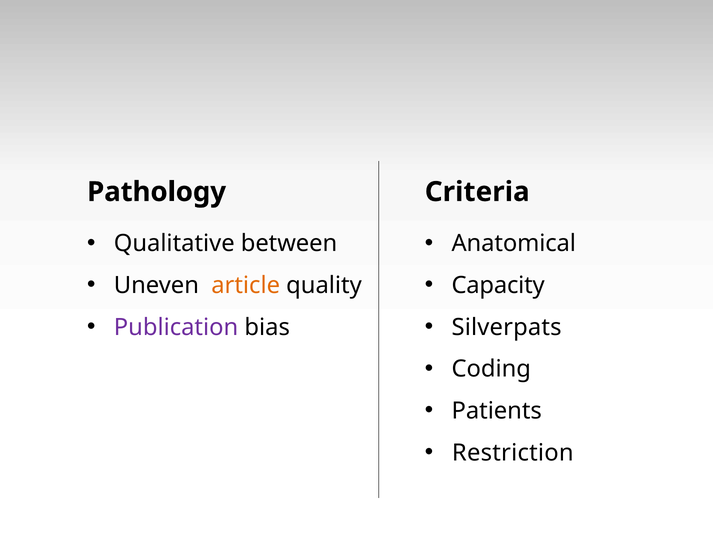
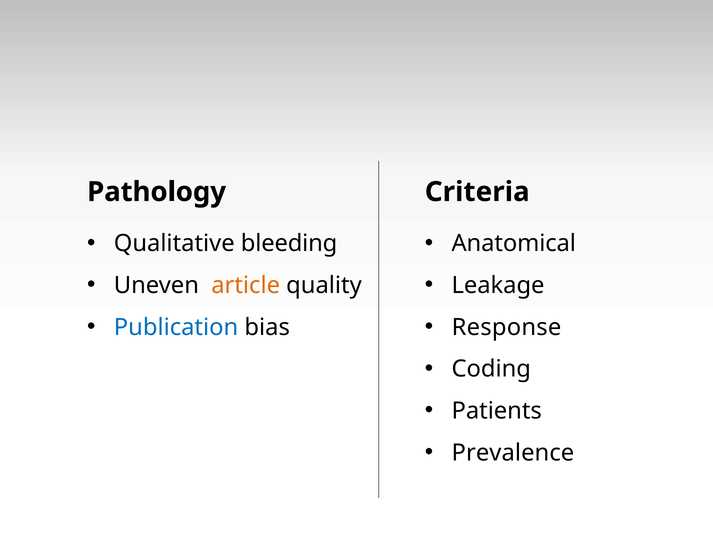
between: between -> bleeding
Capacity: Capacity -> Leakage
Publication colour: purple -> blue
Silverpats: Silverpats -> Response
Restriction: Restriction -> Prevalence
